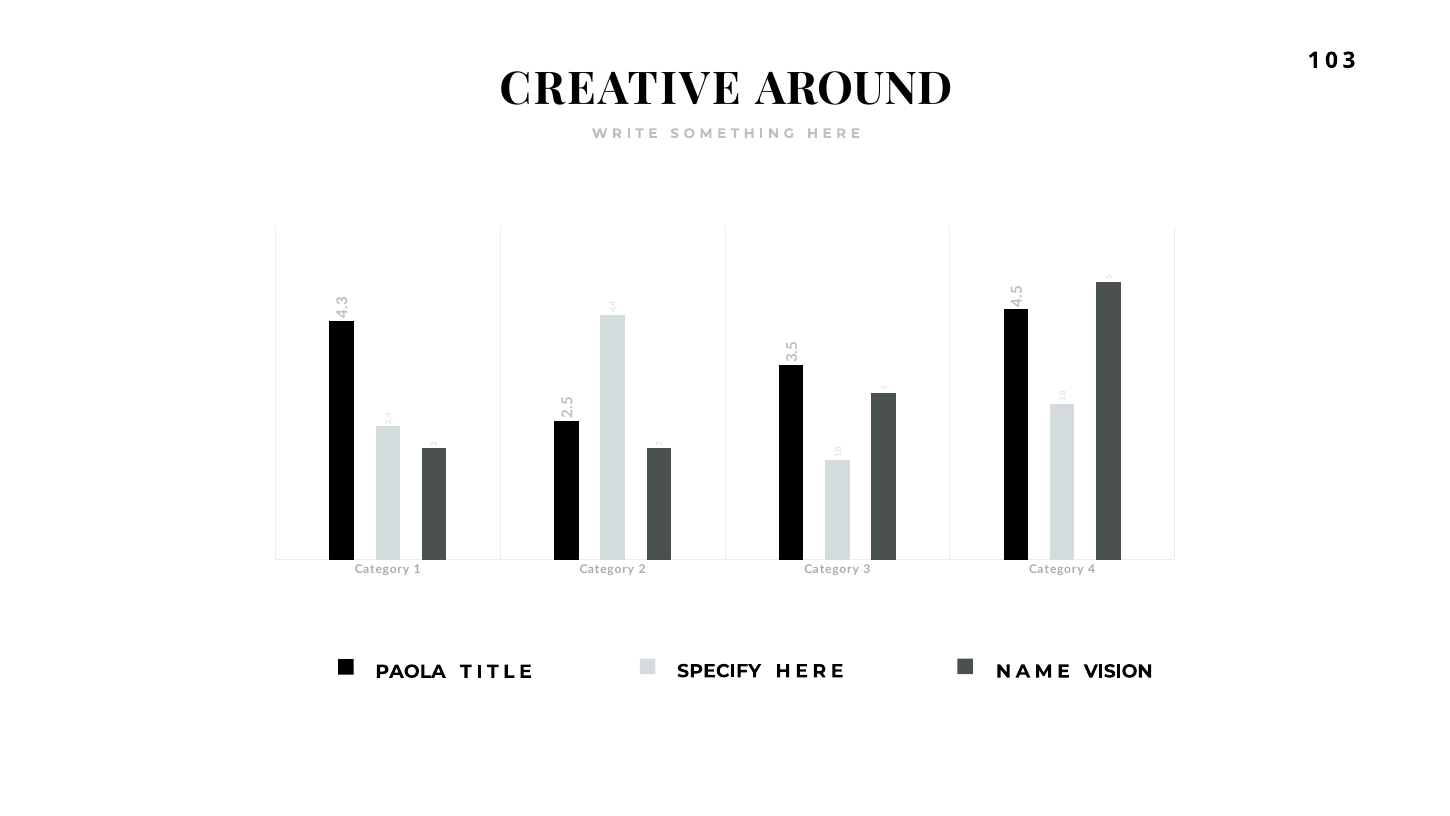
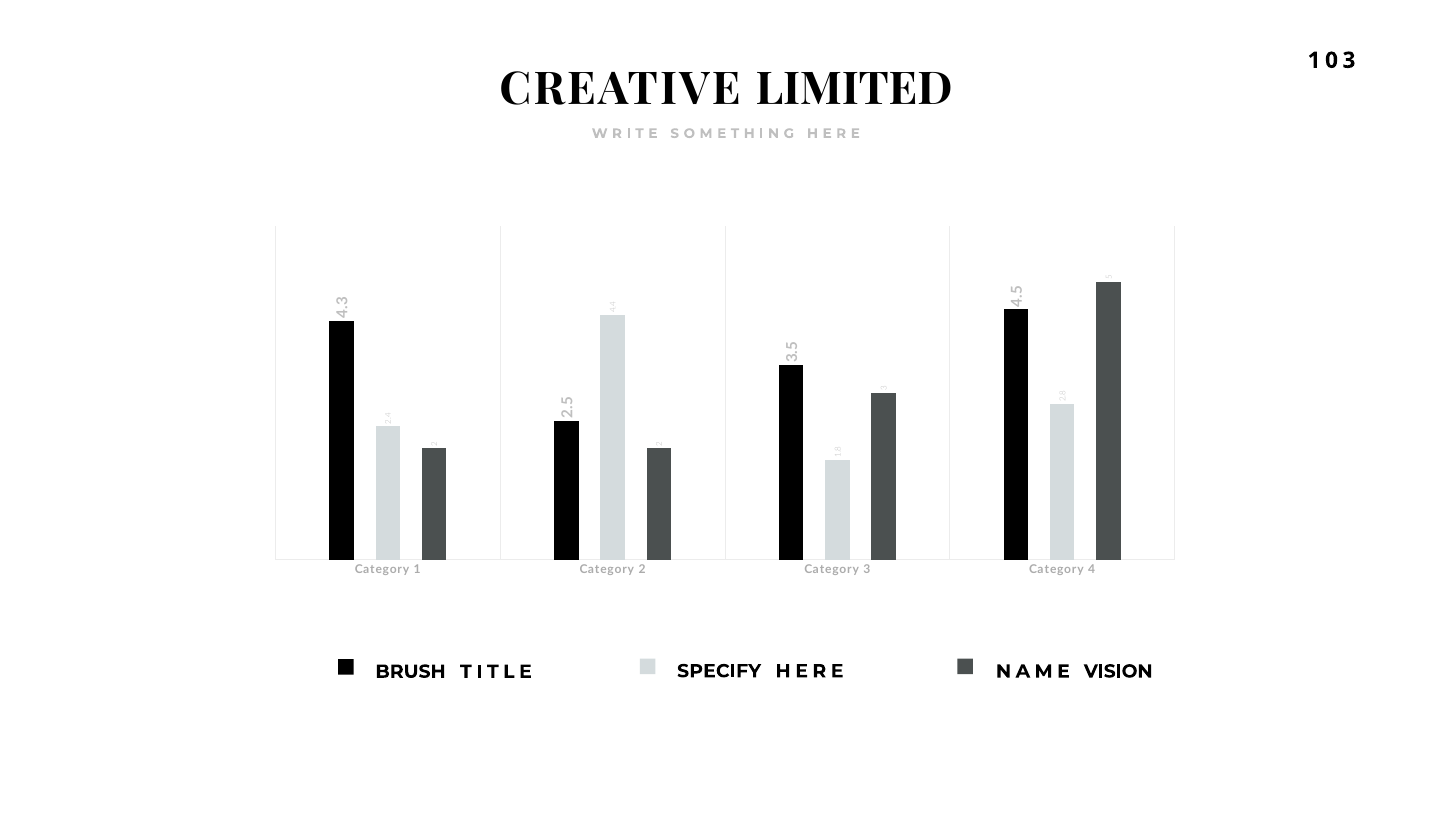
AROUND: AROUND -> LIMITED
PAOLA: PAOLA -> BRUSH
